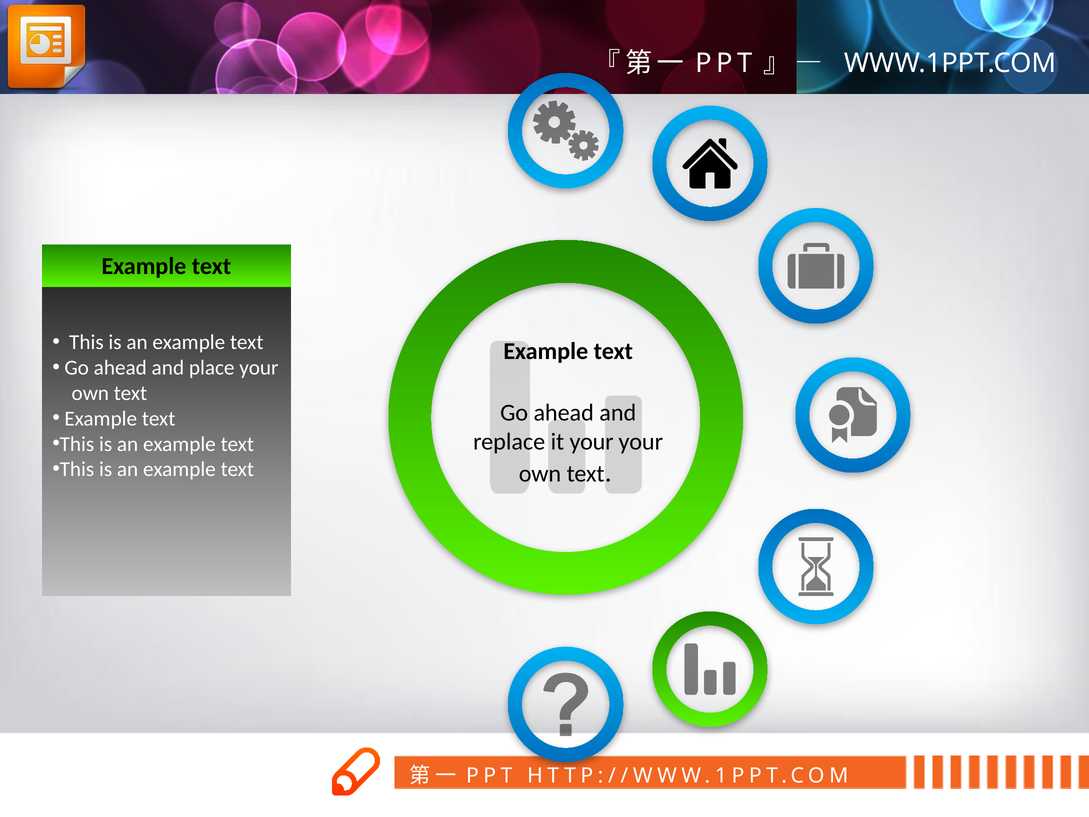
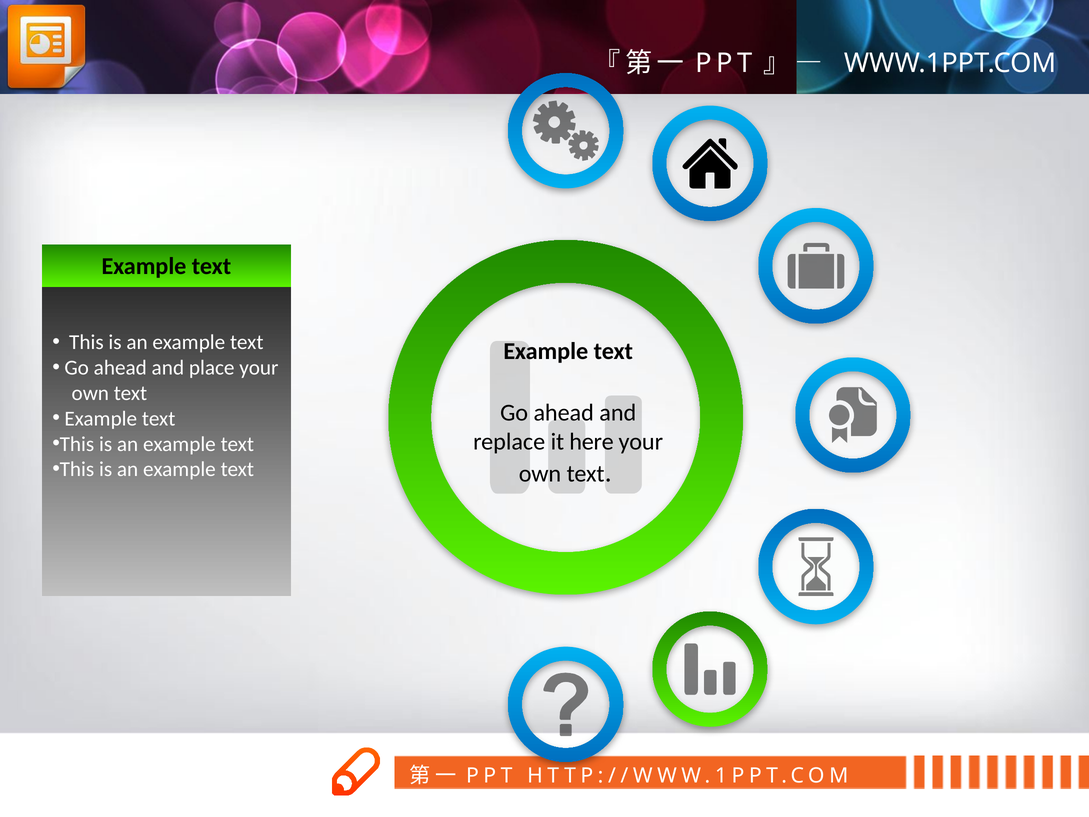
it your: your -> here
